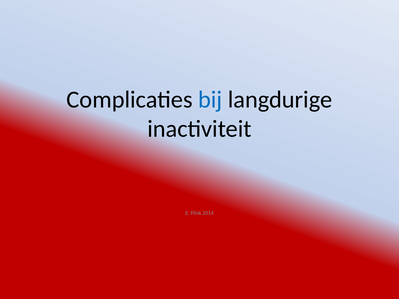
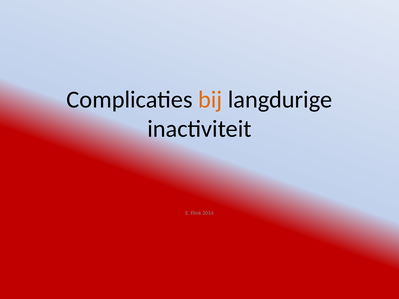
bij colour: blue -> orange
